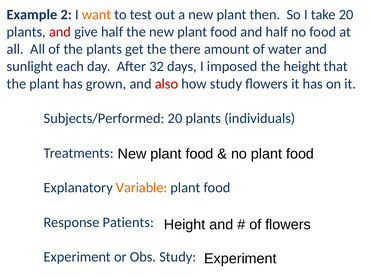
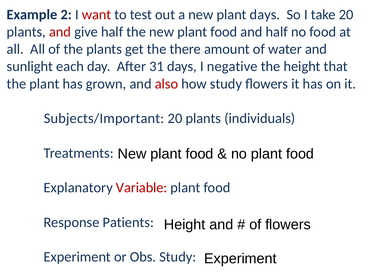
want colour: orange -> red
plant then: then -> days
32: 32 -> 31
imposed: imposed -> negative
Subjects/Performed: Subjects/Performed -> Subjects/Important
Variable colour: orange -> red
